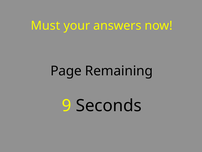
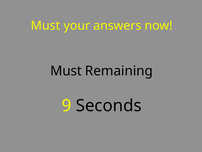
Page at (66, 71): Page -> Must
